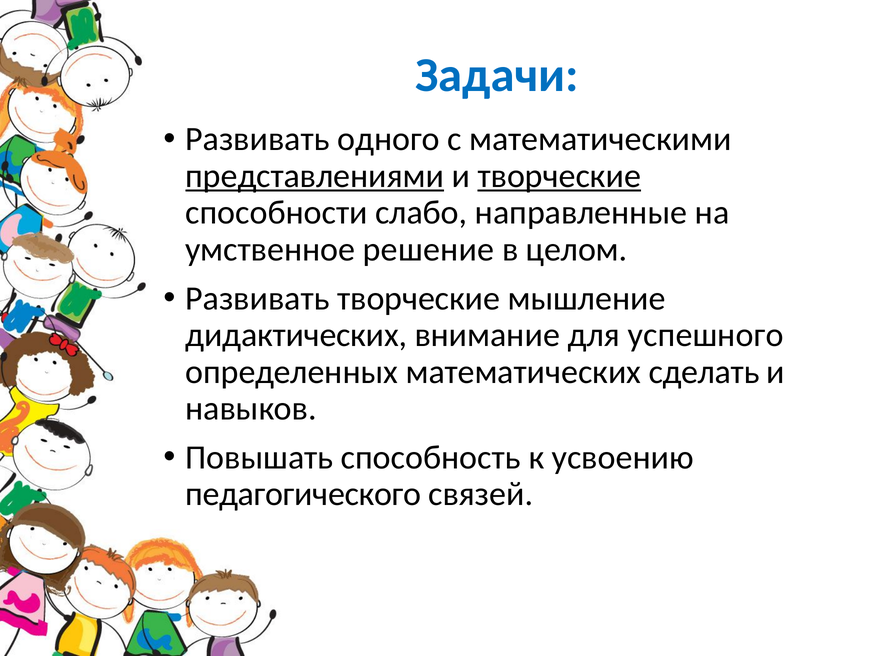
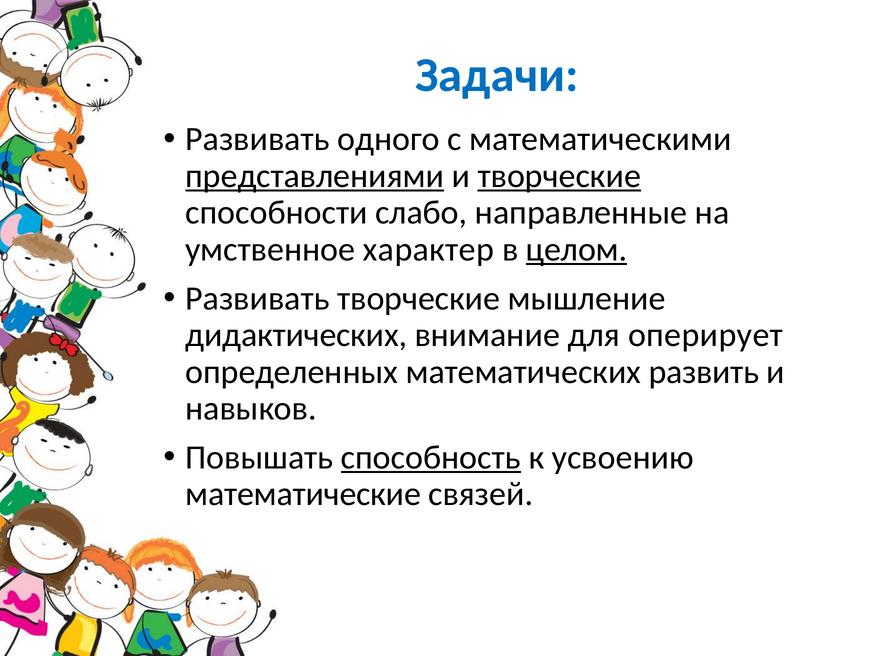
решение: решение -> характер
целом underline: none -> present
успешного: успешного -> оперирует
сделать: сделать -> развить
способность underline: none -> present
педагогического: педагогического -> математические
